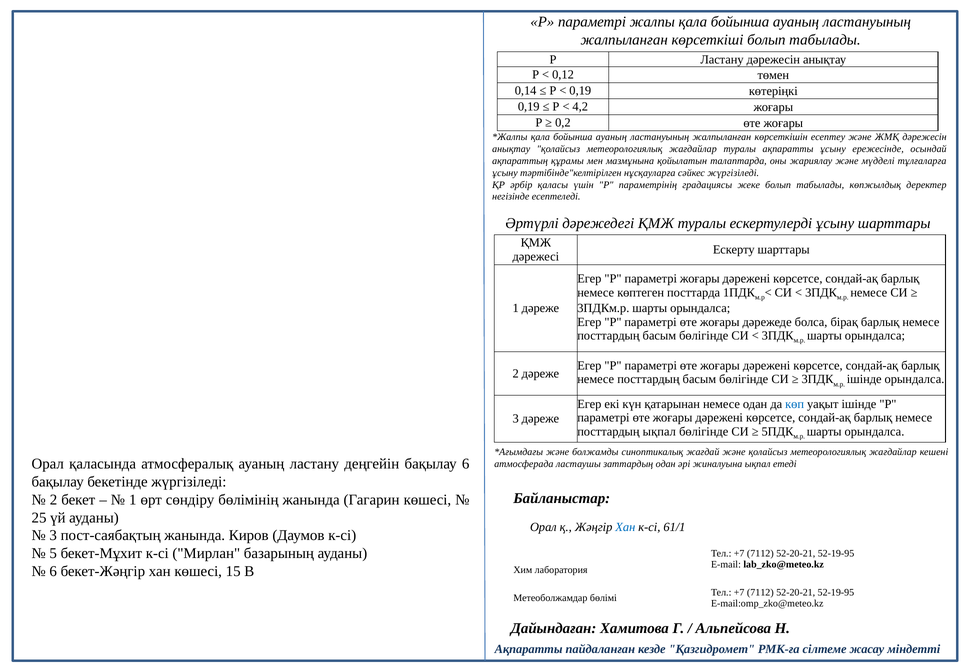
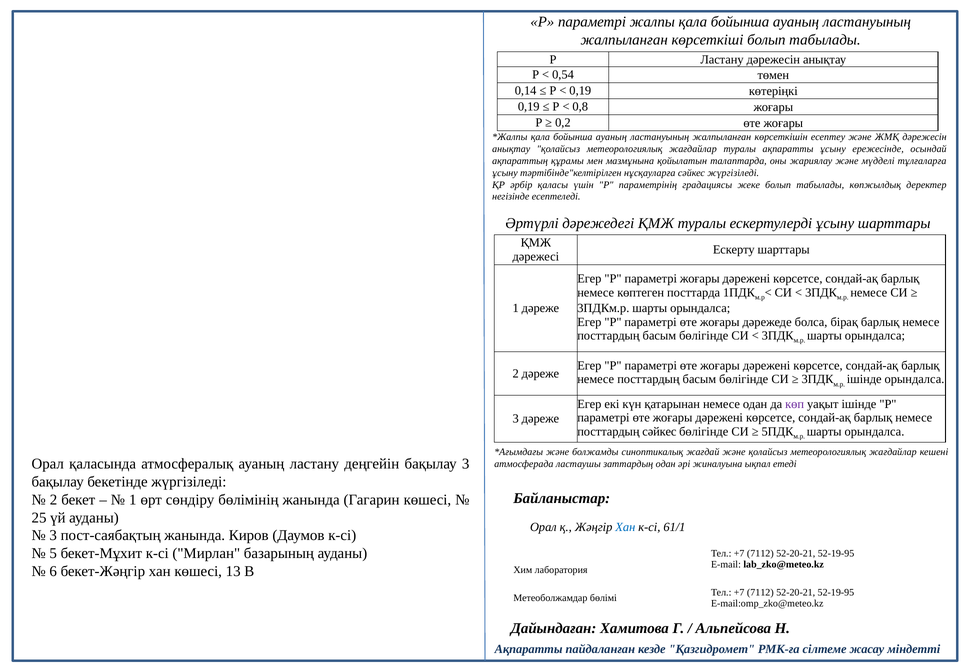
0,12: 0,12 -> 0,54
4,2: 4,2 -> 0,8
көп colour: blue -> purple
посттардың ықпал: ықпал -> сәйкес
бақылау 6: 6 -> 3
15: 15 -> 13
